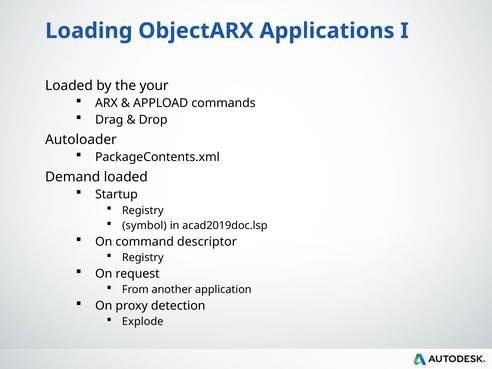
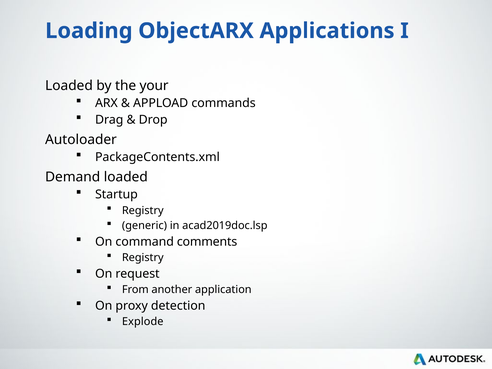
symbol: symbol -> generic
descriptor: descriptor -> comments
